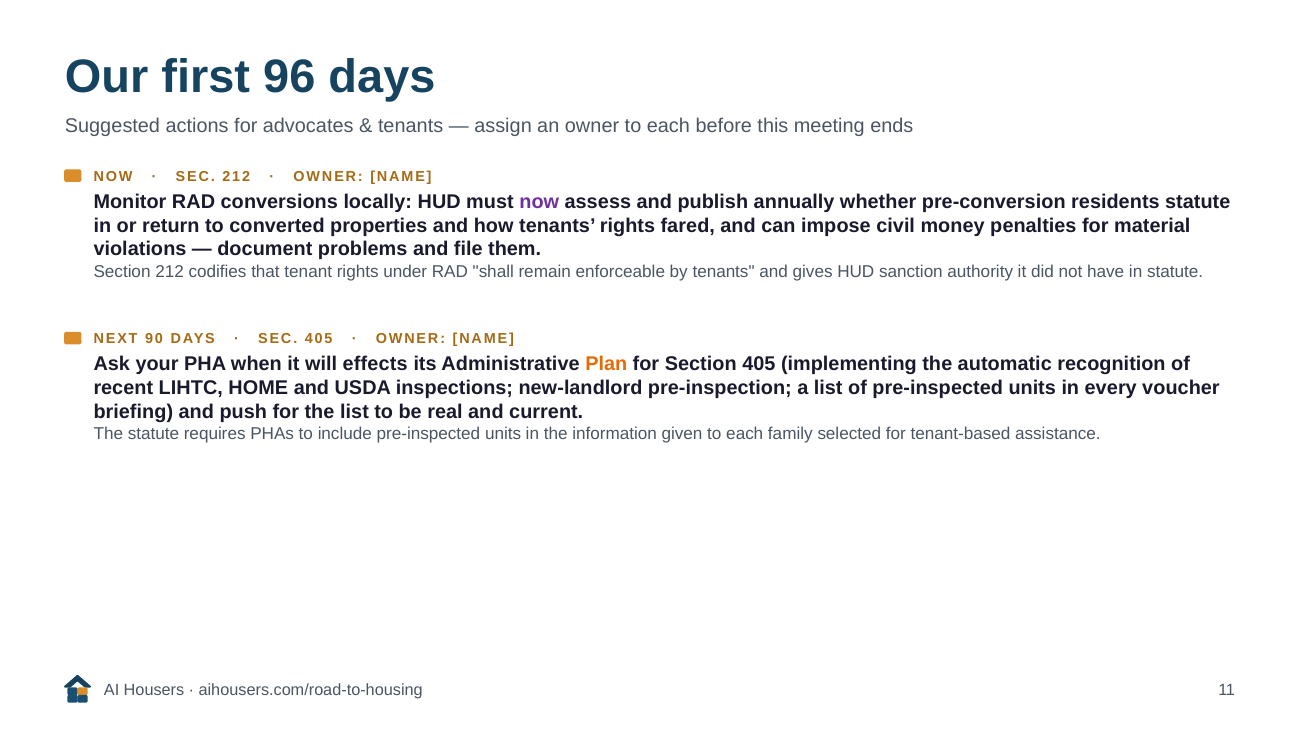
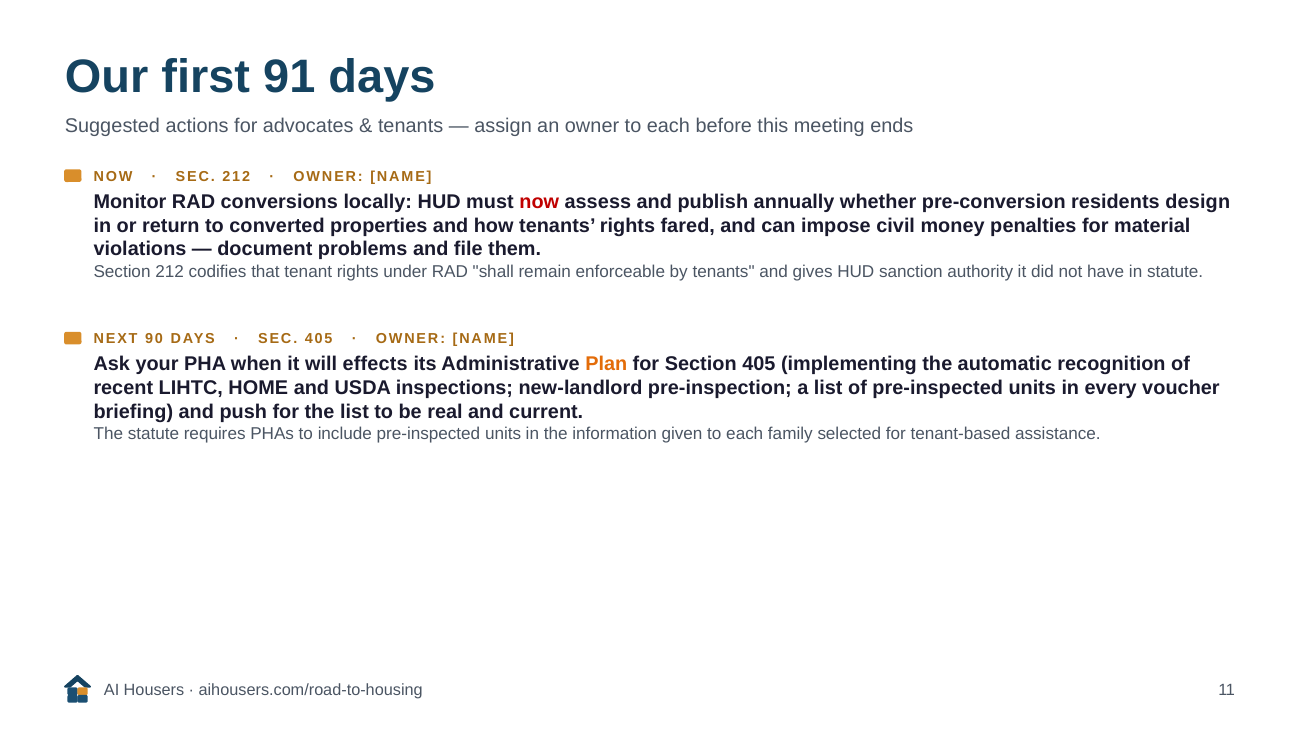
96: 96 -> 91
now at (539, 202) colour: purple -> red
residents statute: statute -> design
